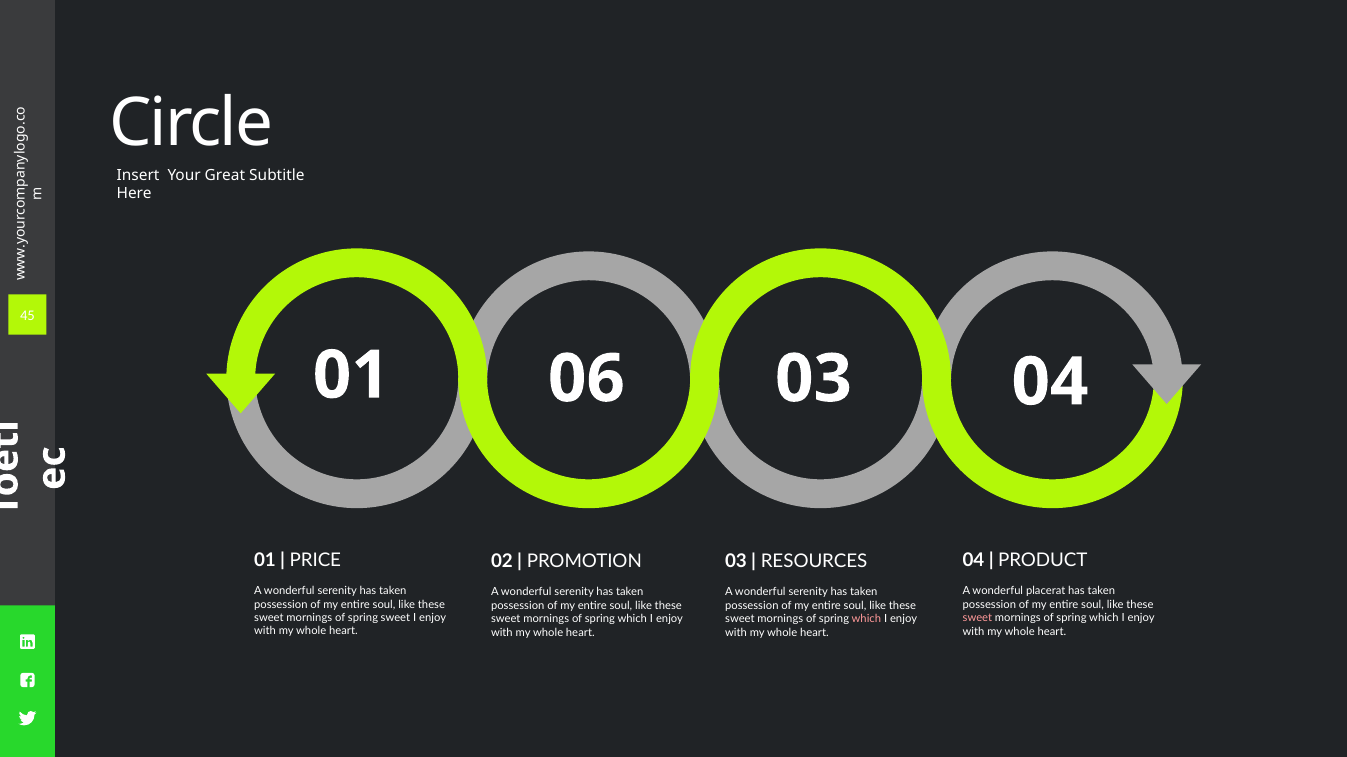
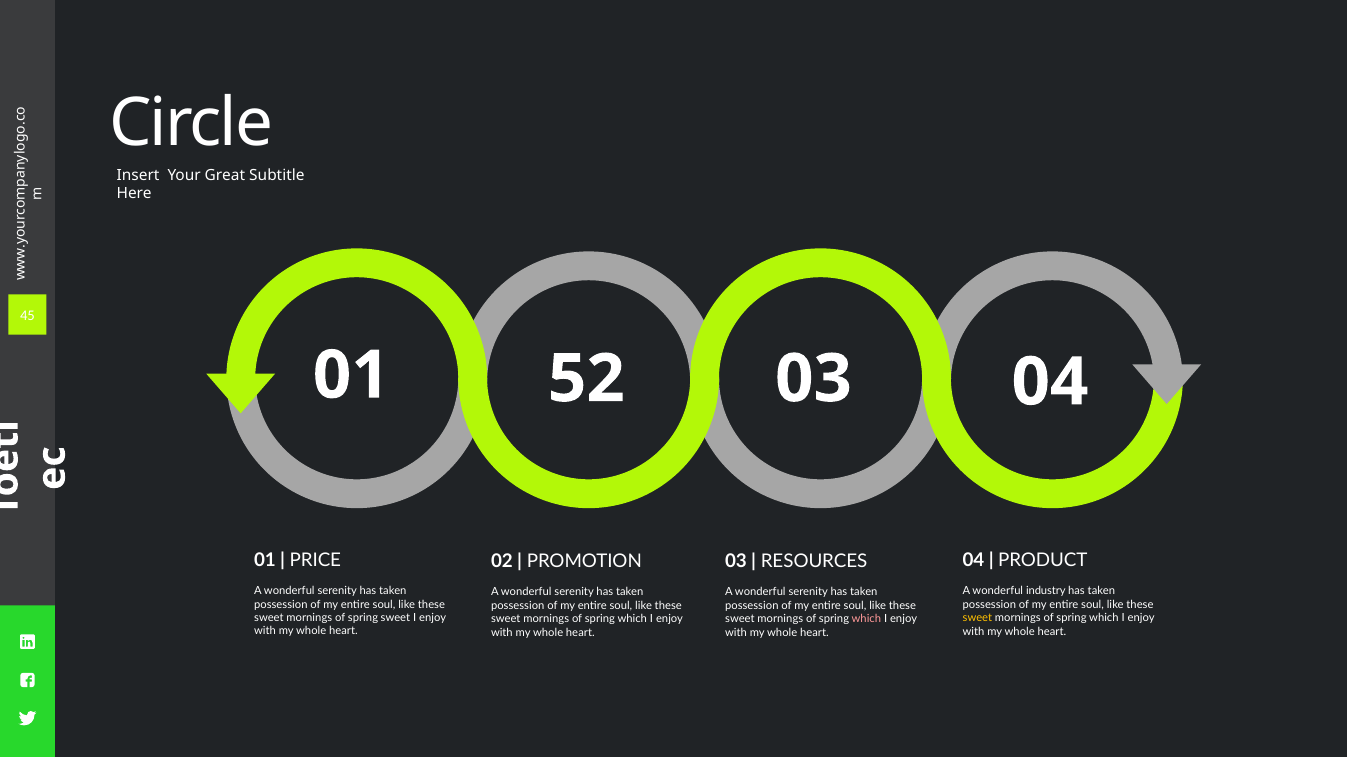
06: 06 -> 52
placerat: placerat -> industry
sweet at (977, 619) colour: pink -> yellow
